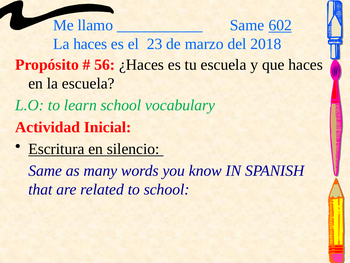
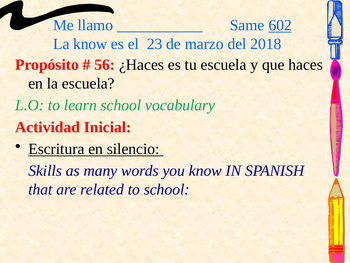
La haces: haces -> know
Same at (45, 170): Same -> Skills
